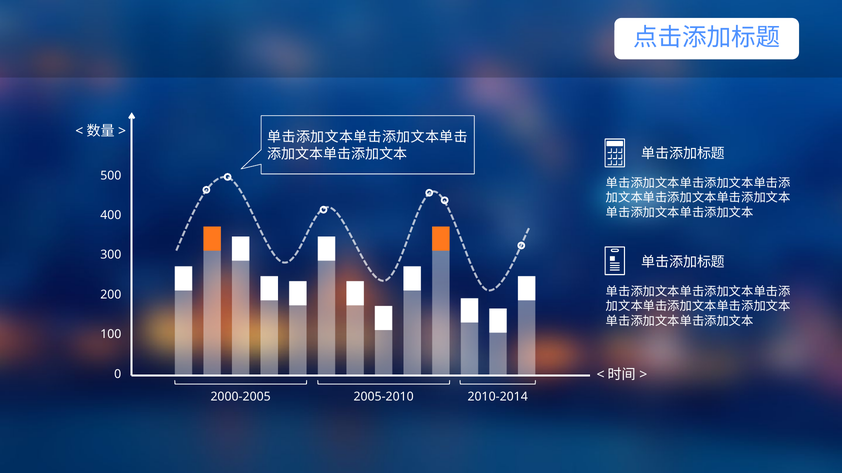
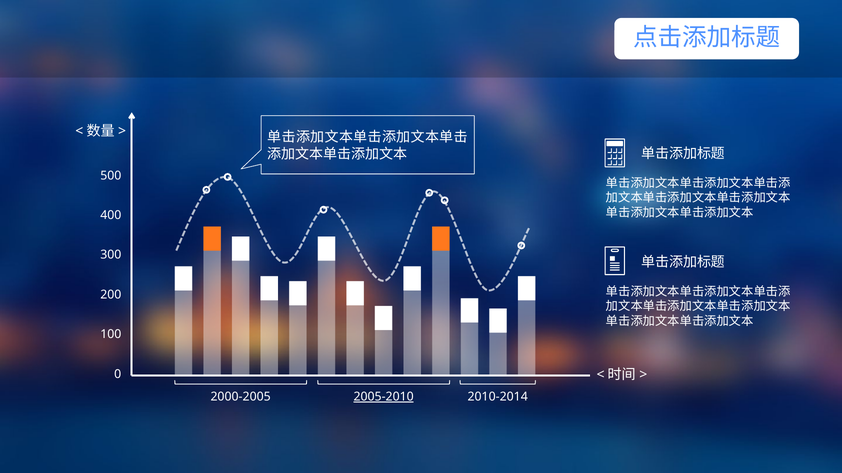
2005-2010 underline: none -> present
